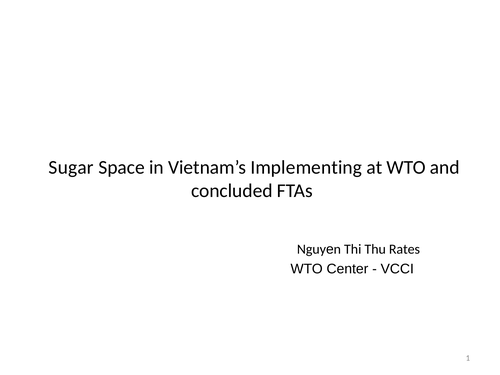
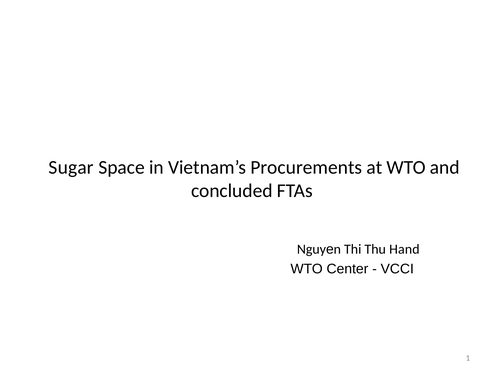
Implementing: Implementing -> Procurements
Rates: Rates -> Hand
